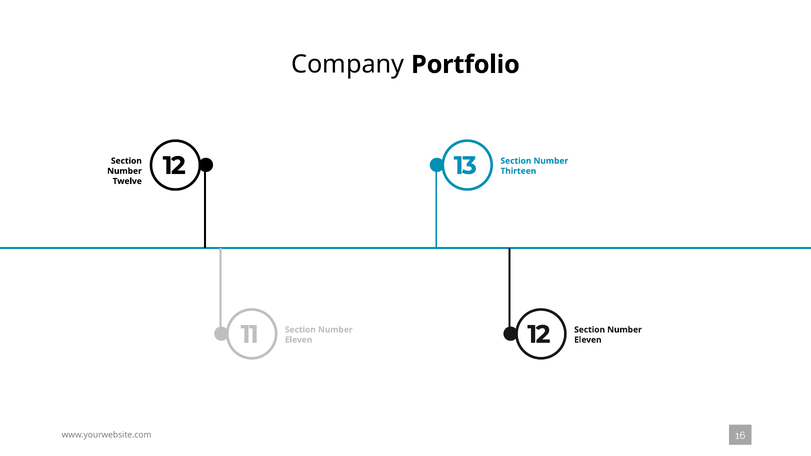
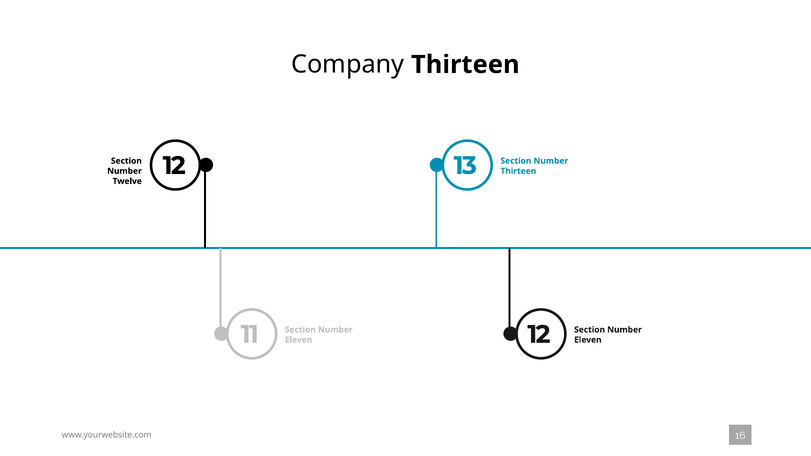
Company Portfolio: Portfolio -> Thirteen
